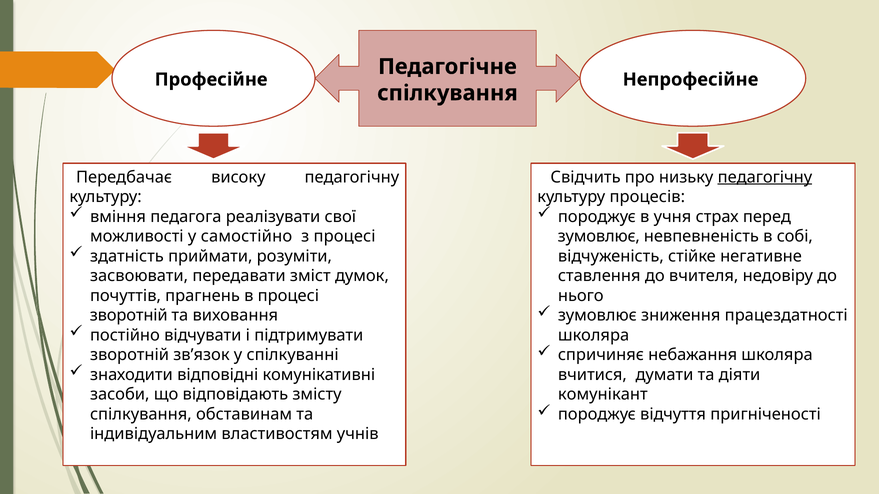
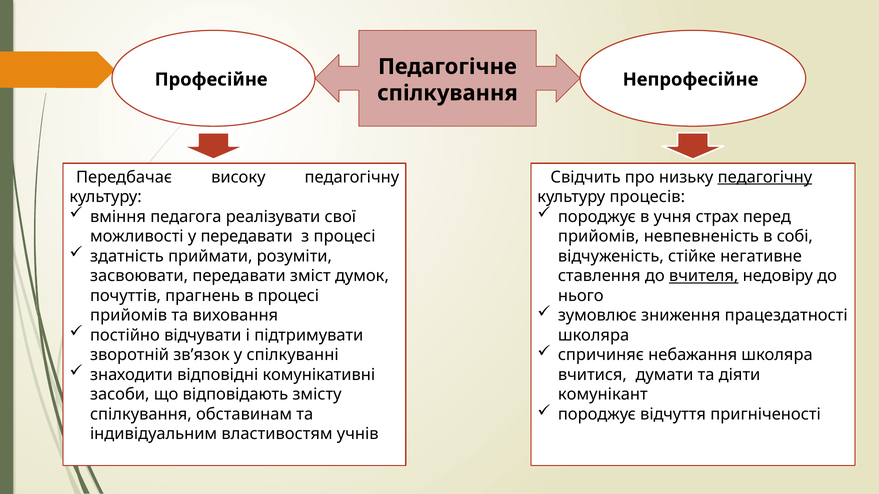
у самостійно: самостійно -> передавати
зумовлює at (599, 237): зумовлює -> прийомів
вчителя underline: none -> present
зворотній at (129, 316): зворотній -> прийомів
